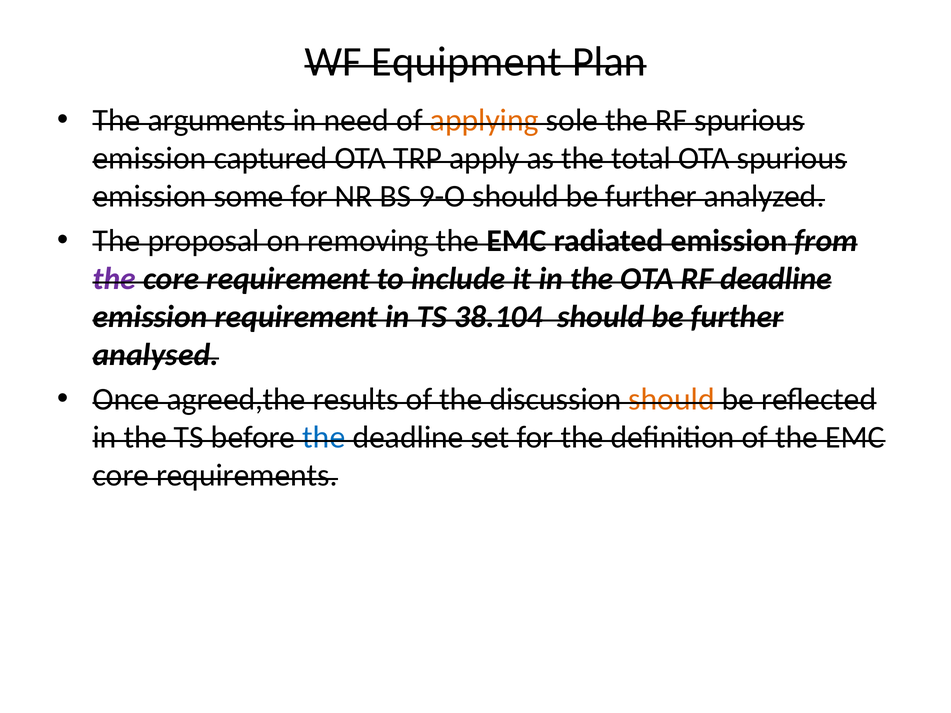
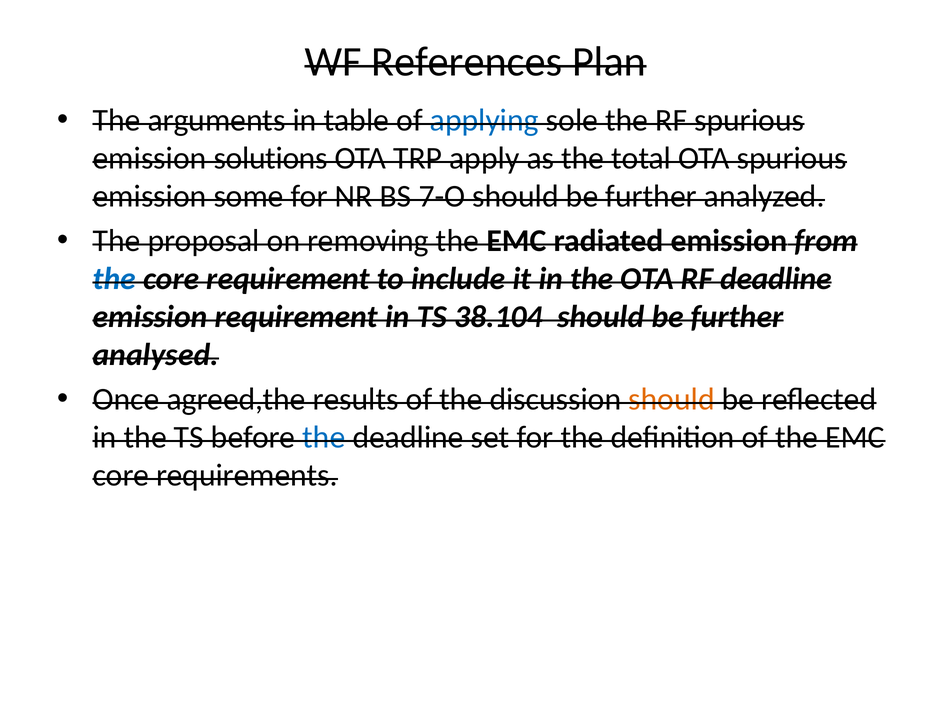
Equipment: Equipment -> References
need: need -> table
applying colour: orange -> blue
captured: captured -> solutions
9-O: 9-O -> 7-O
the at (114, 279) colour: purple -> blue
